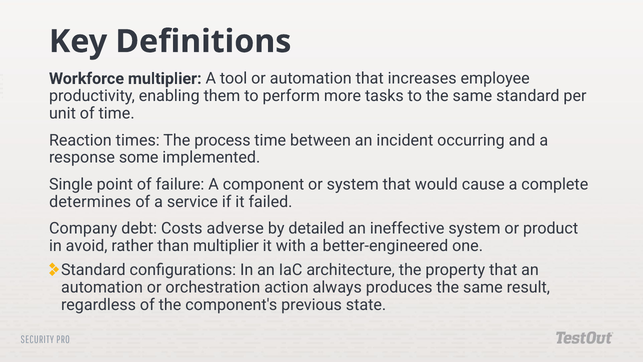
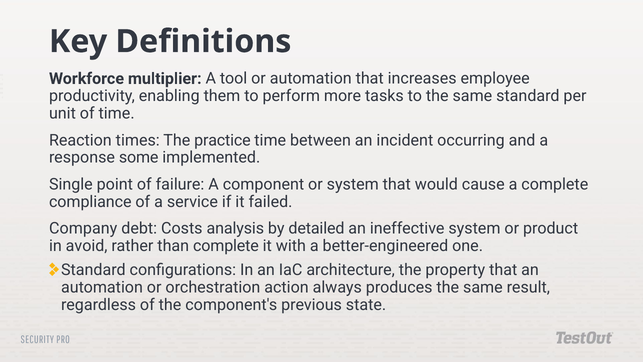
process: process -> practice
determines: determines -> compliance
adverse: adverse -> analysis
than multiplier: multiplier -> complete
